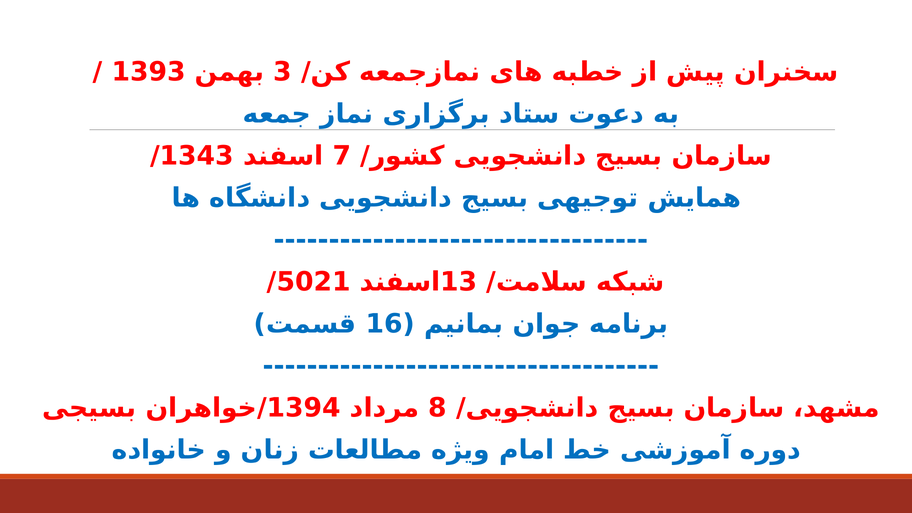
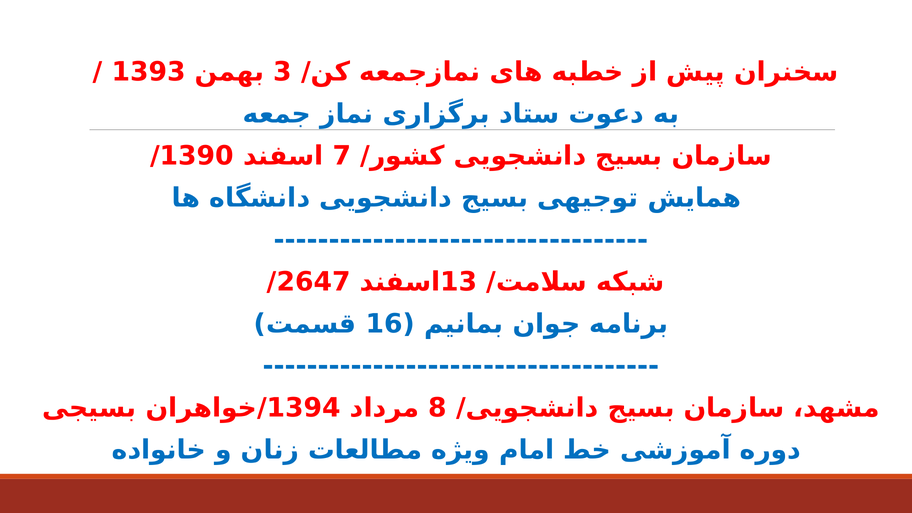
1343: 1343 -> 1390
5021: 5021 -> 2647
